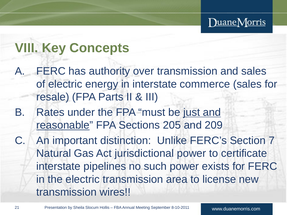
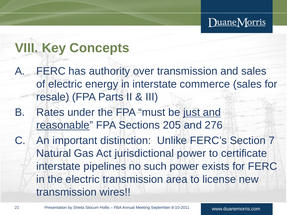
209: 209 -> 276
